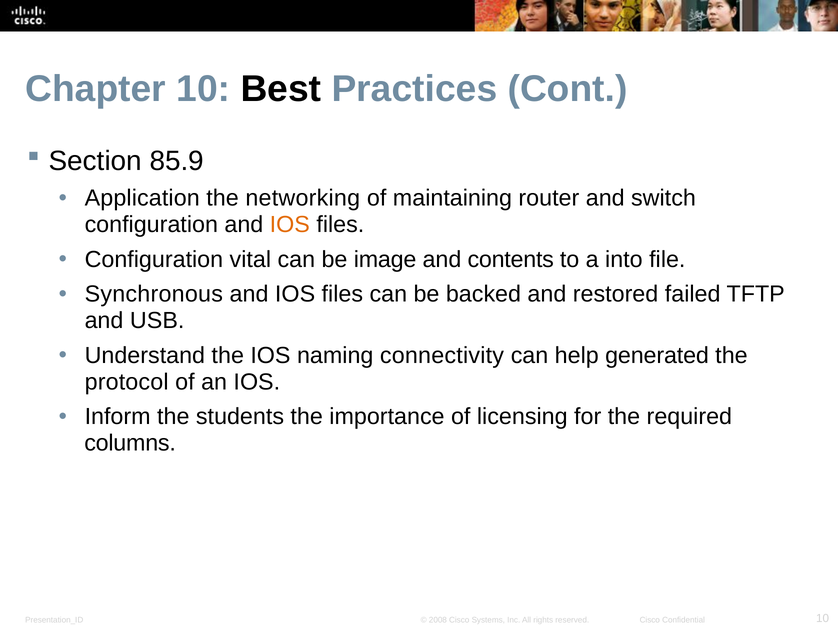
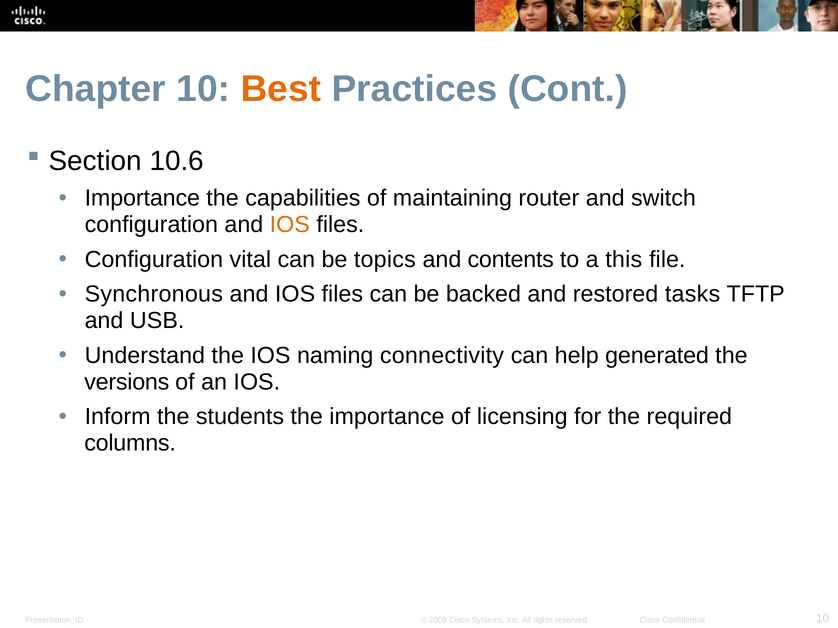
Best colour: black -> orange
85.9: 85.9 -> 10.6
Application at (142, 198): Application -> Importance
networking: networking -> capabilities
image: image -> topics
into: into -> this
failed: failed -> tasks
protocol: protocol -> versions
